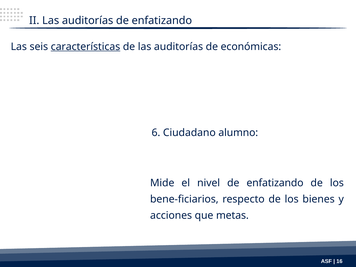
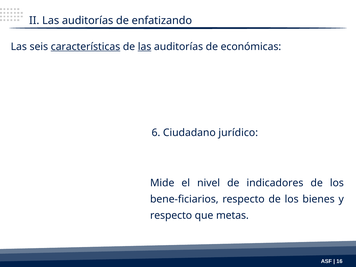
las at (145, 47) underline: none -> present
alumno: alumno -> jurídico
nivel de enfatizando: enfatizando -> indicadores
acciones at (171, 215): acciones -> respecto
